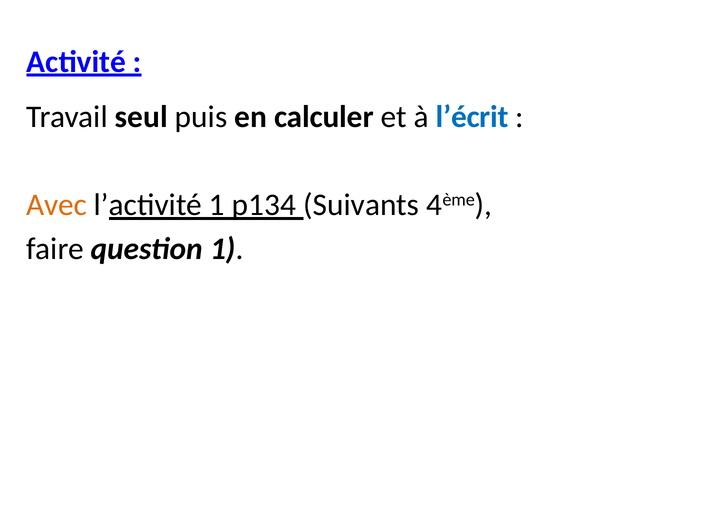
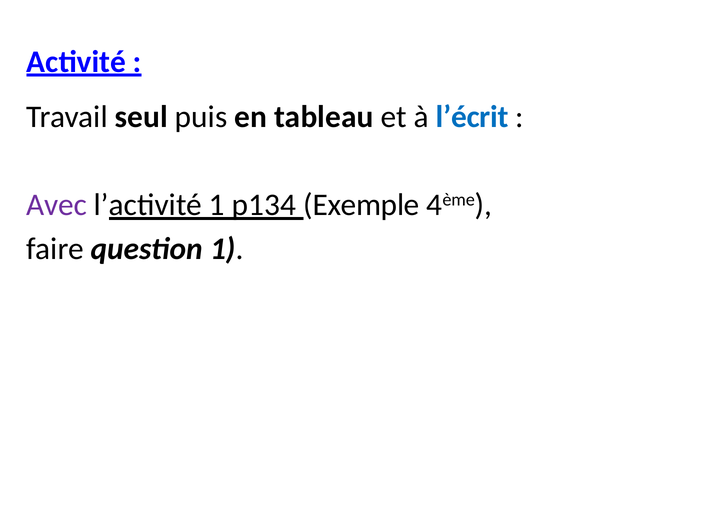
calculer: calculer -> tableau
Avec colour: orange -> purple
Suivants: Suivants -> Exemple
